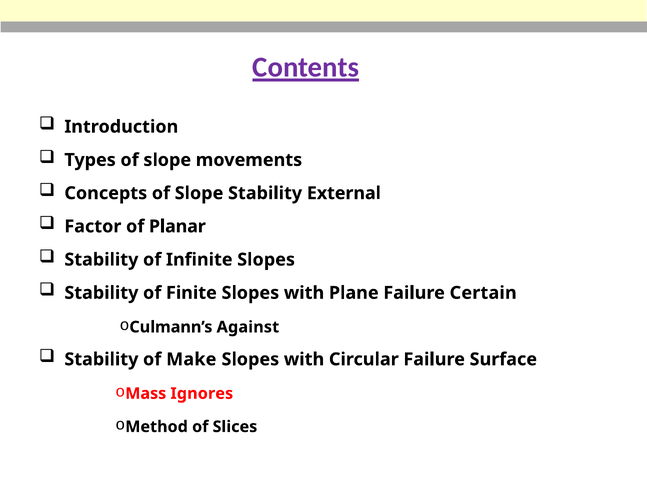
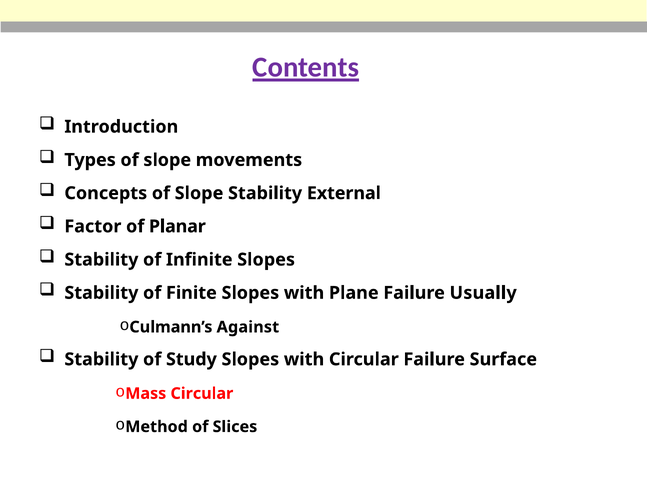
Certain: Certain -> Usually
Make: Make -> Study
Mass Ignores: Ignores -> Circular
